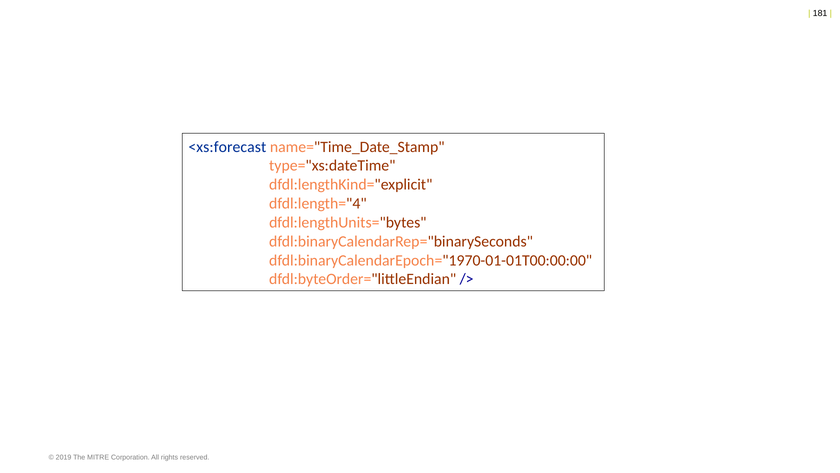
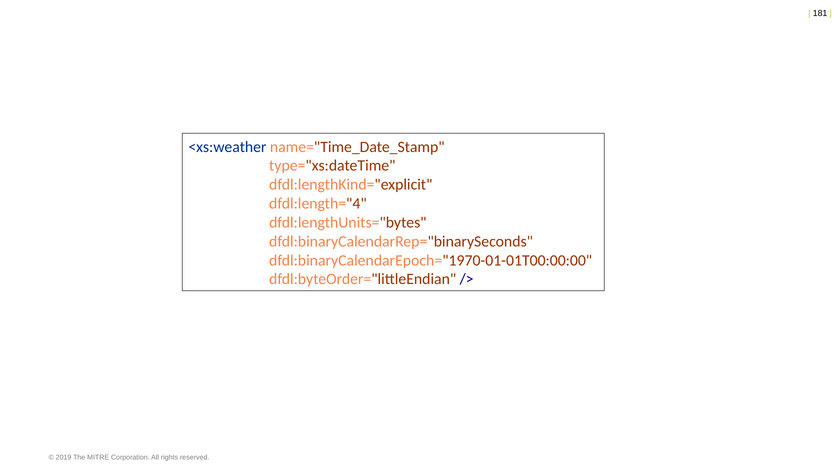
<xs:forecast: <xs:forecast -> <xs:weather
